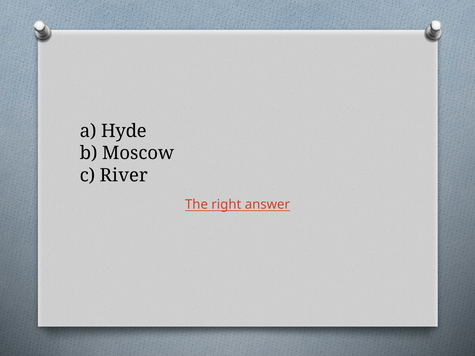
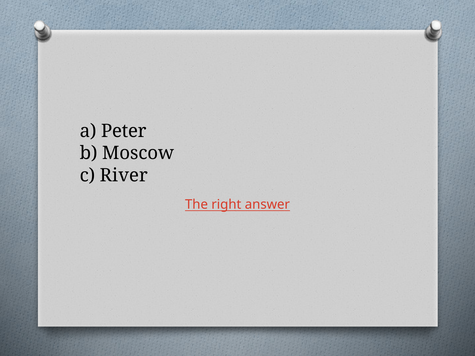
Hyde: Hyde -> Peter
